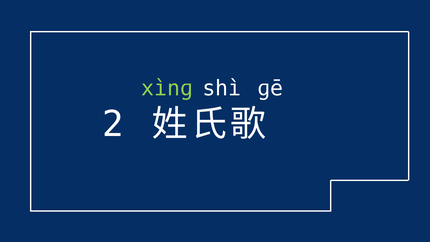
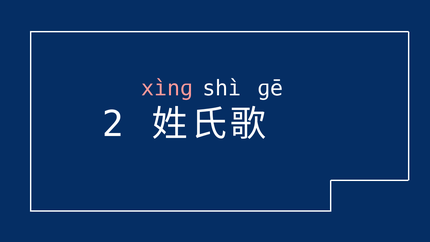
xìnɡ colour: light green -> pink
